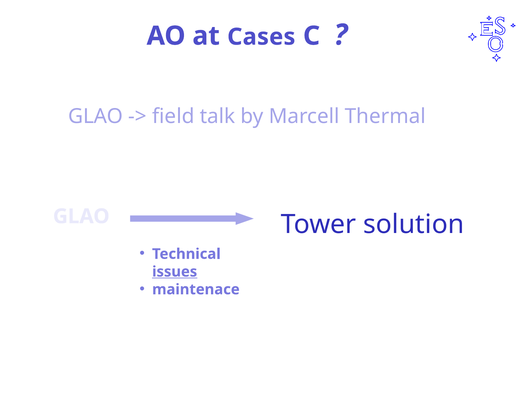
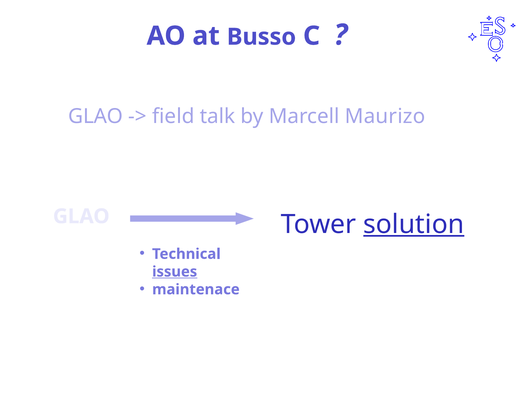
Cases: Cases -> Busso
Thermal: Thermal -> Maurizo
solution underline: none -> present
